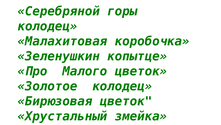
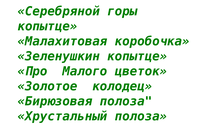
колодец at (47, 26): колодец -> копытце
Бирюзовая цветок: цветок -> полоза
Хрустальный змейка: змейка -> полоза
